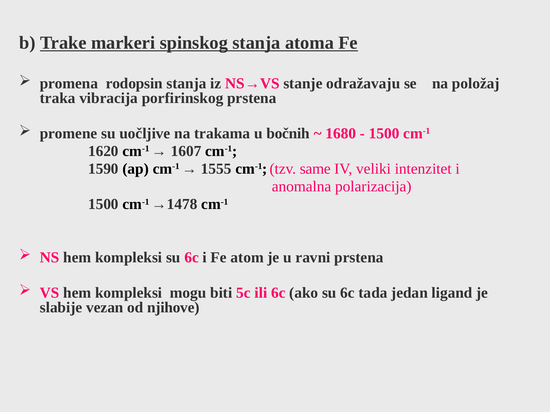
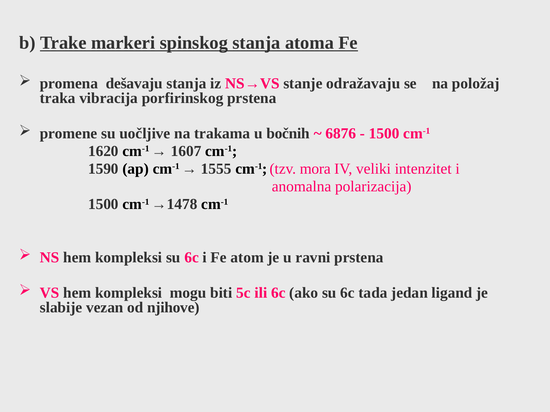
rodopsin: rodopsin -> dešavaju
1680: 1680 -> 6876
same: same -> mora
